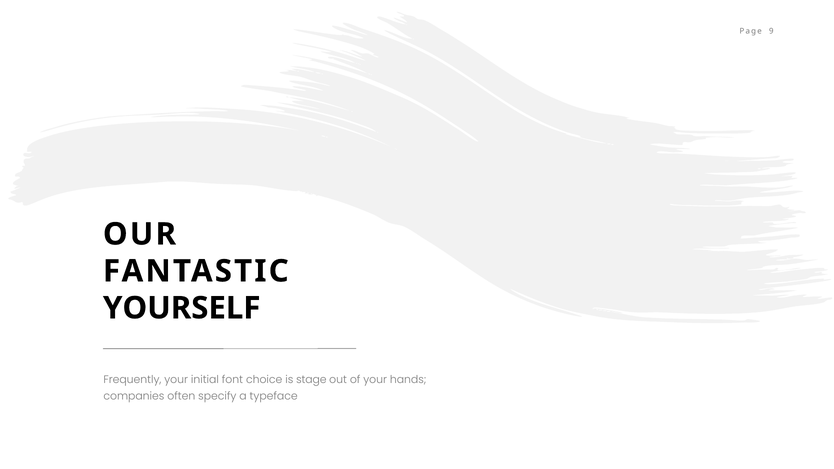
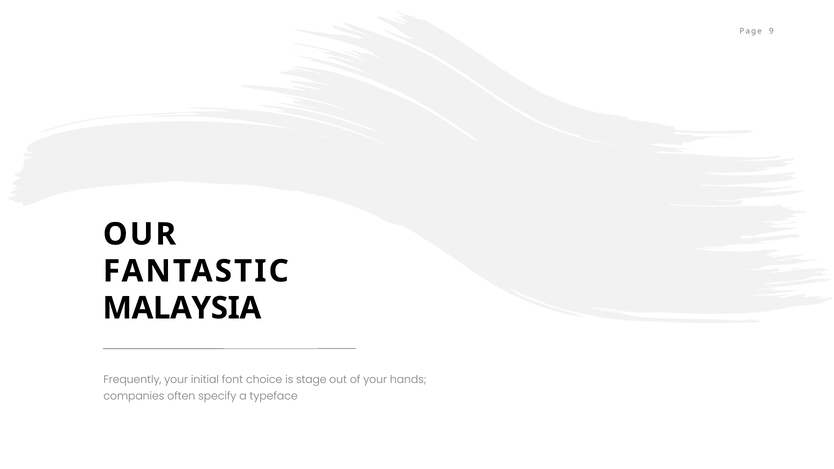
YOURSELF: YOURSELF -> MALAYSIA
